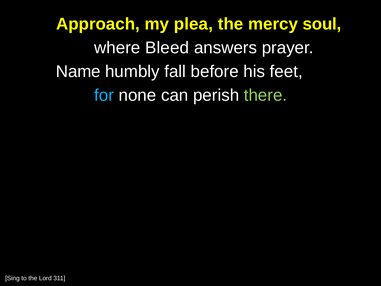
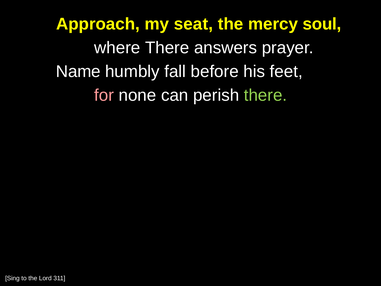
plea: plea -> seat
where Bleed: Bleed -> There
for colour: light blue -> pink
